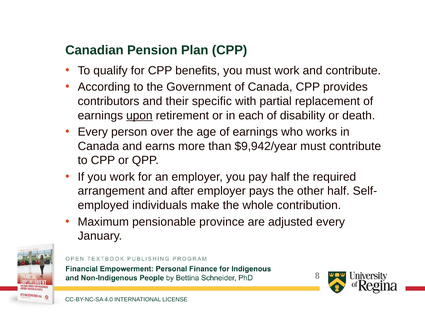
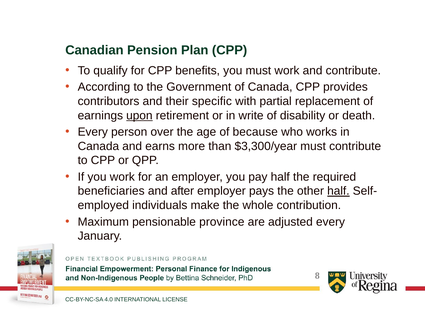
each: each -> write
age of earnings: earnings -> because
$9,942/year: $9,942/year -> $3,300/year
arrangement: arrangement -> beneficiaries
half at (338, 191) underline: none -> present
